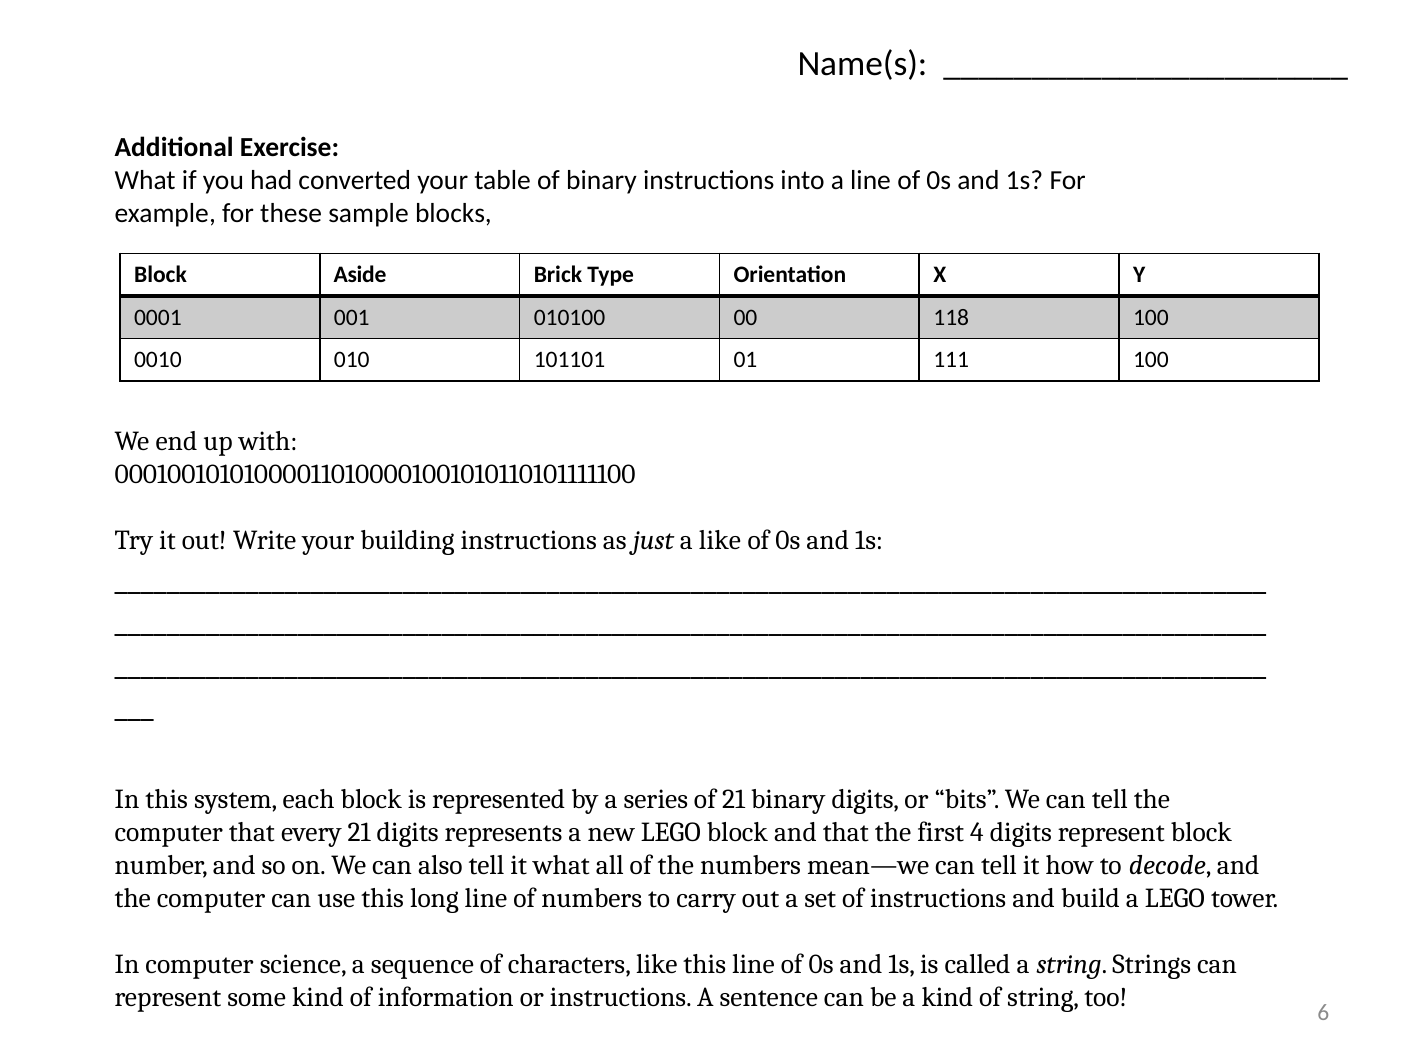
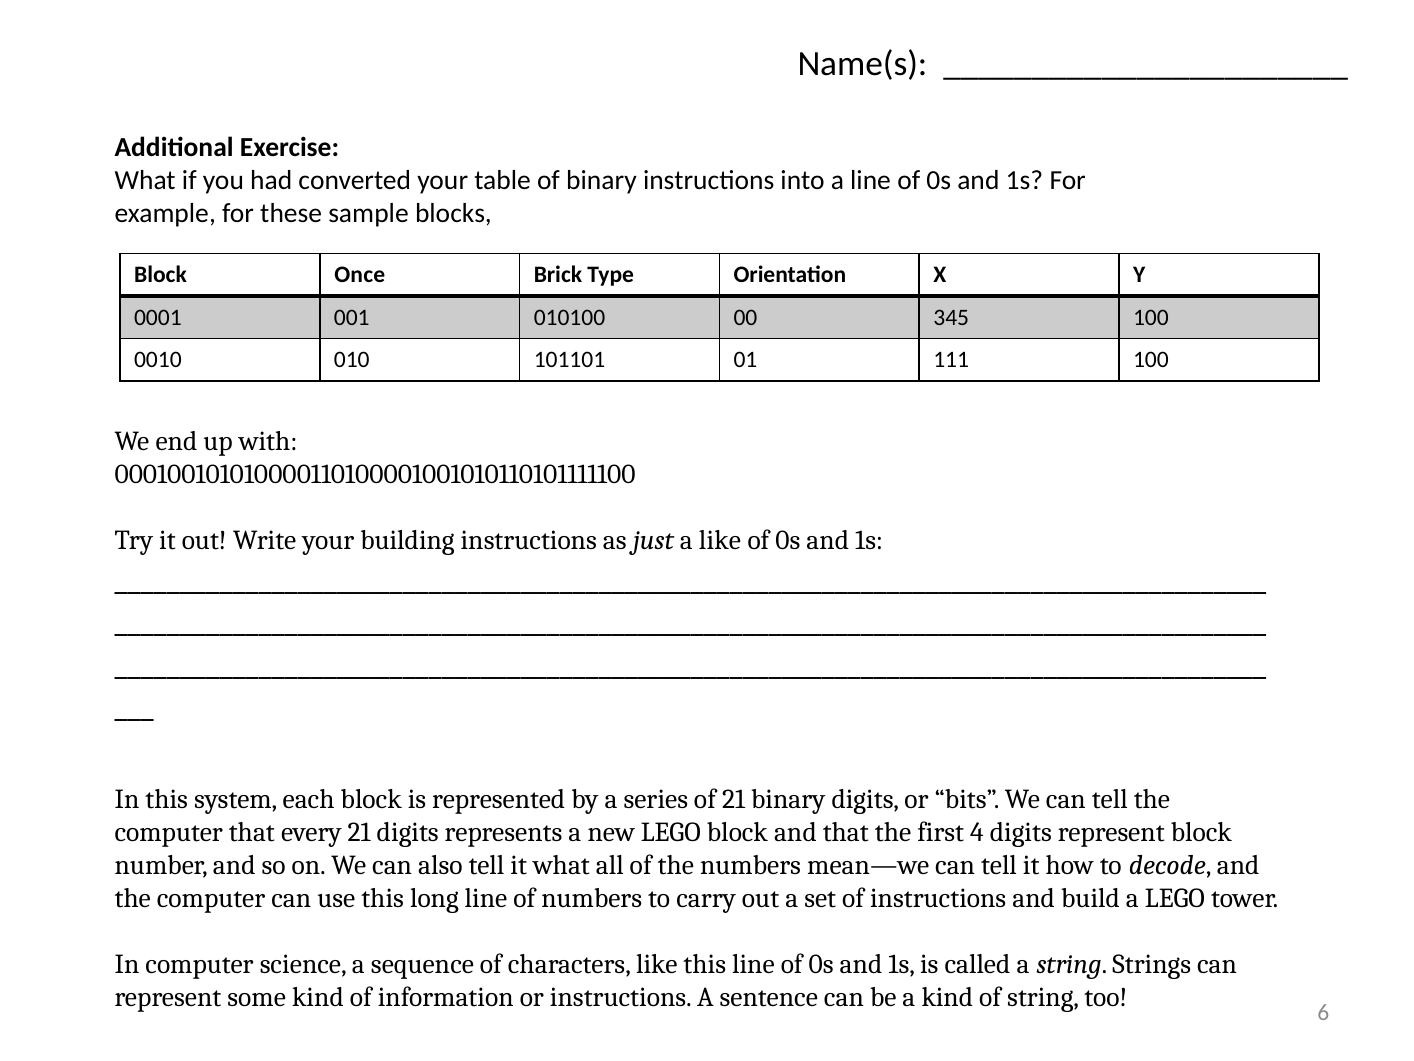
Aside: Aside -> Once
118: 118 -> 345
